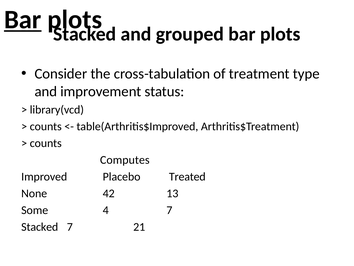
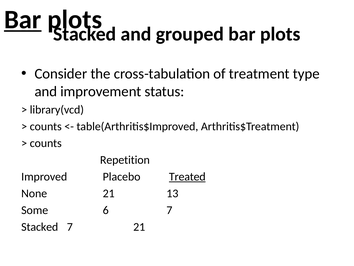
Computes: Computes -> Repetition
Treated underline: none -> present
None 42: 42 -> 21
4: 4 -> 6
